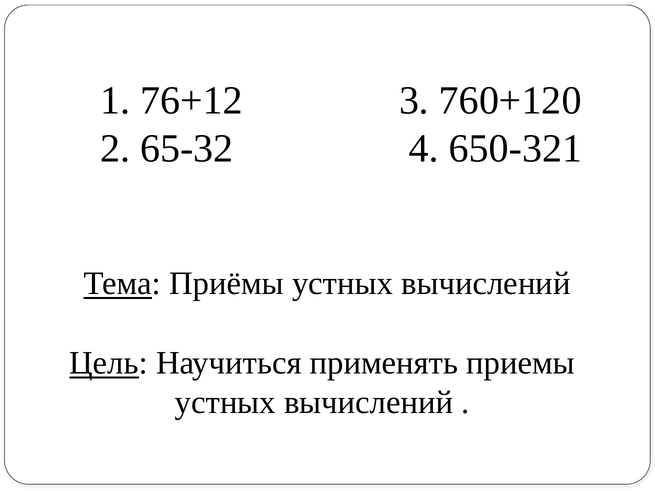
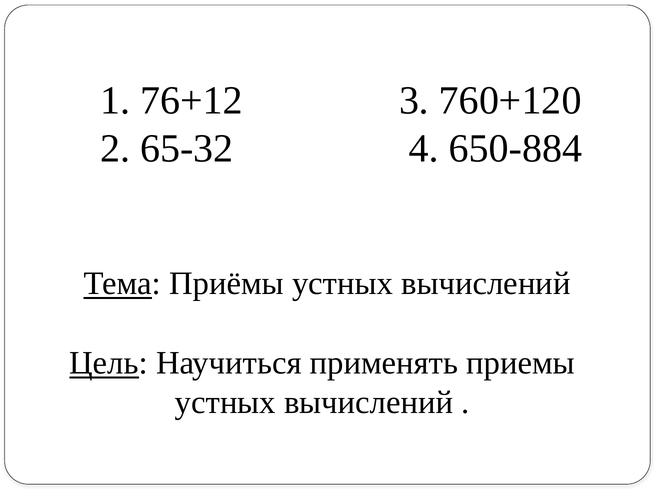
650-321: 650-321 -> 650-884
